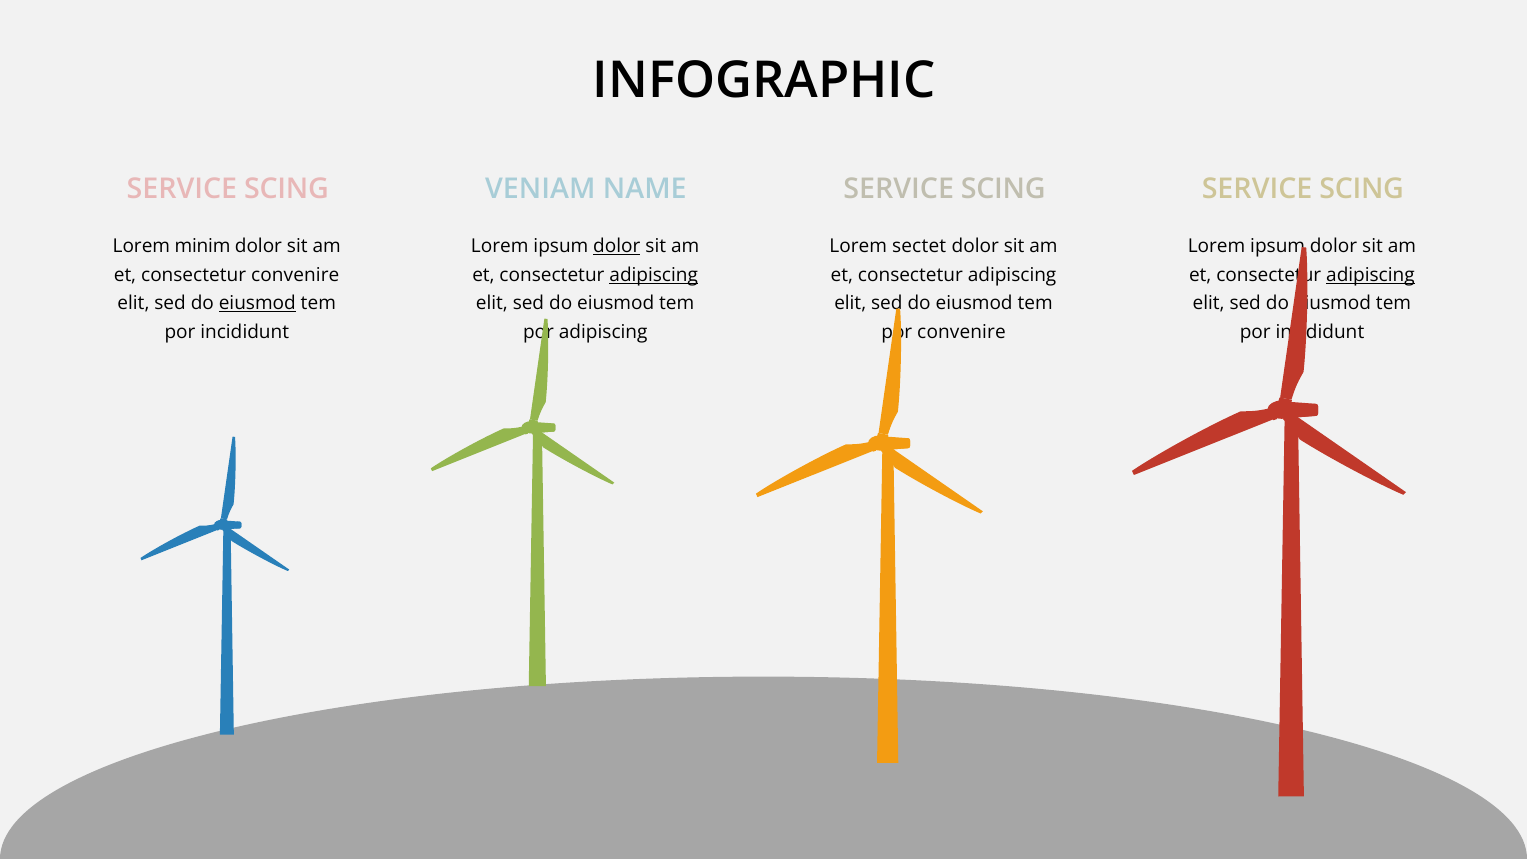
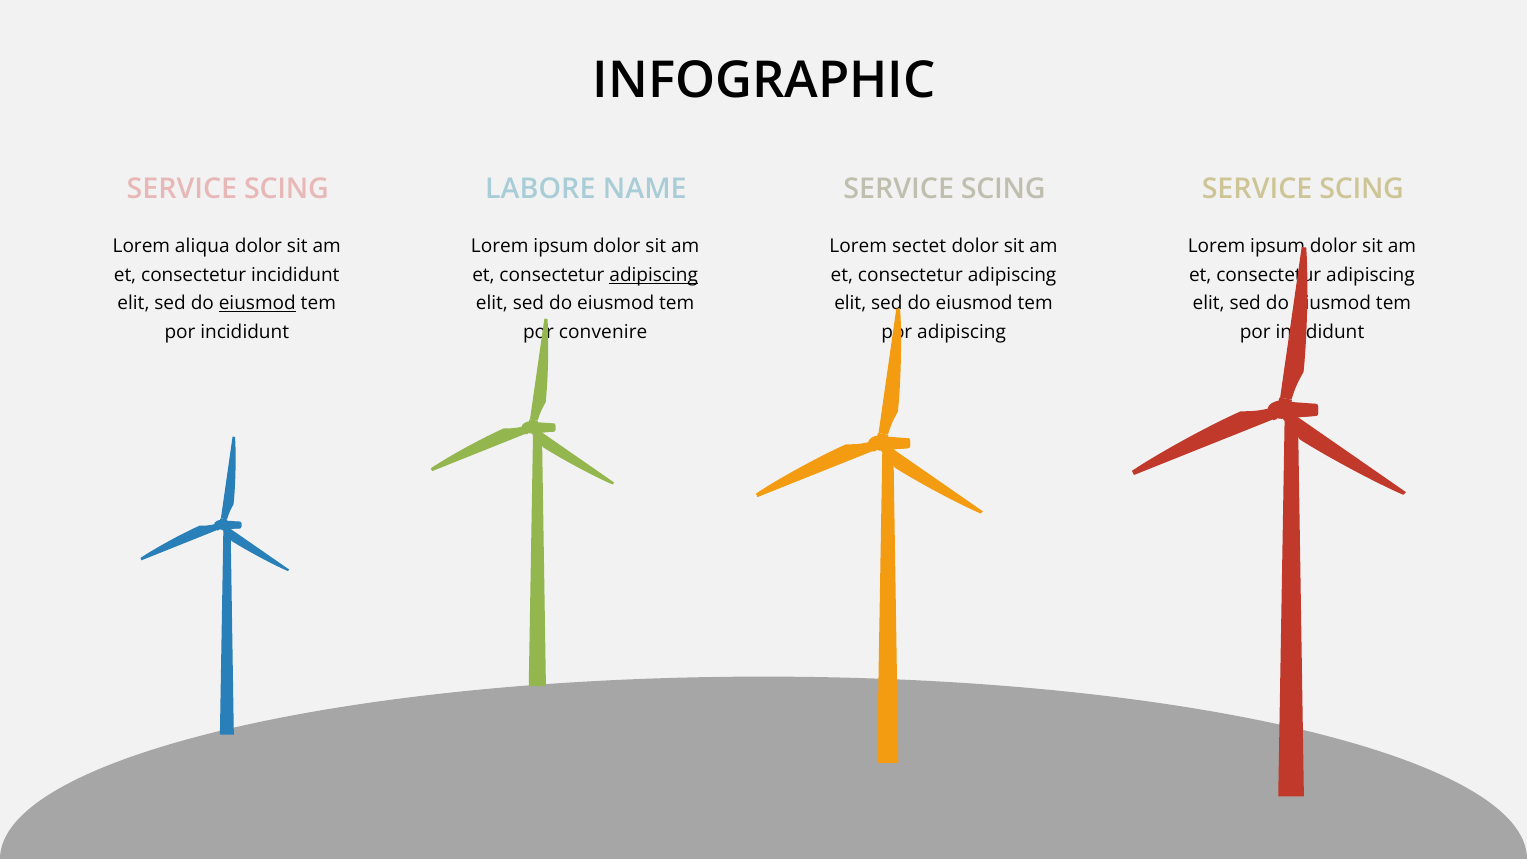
VENIAM: VENIAM -> LABORE
minim: minim -> aliqua
dolor at (617, 246) underline: present -> none
consectetur convenire: convenire -> incididunt
adipiscing at (1370, 275) underline: present -> none
adipiscing at (603, 332): adipiscing -> convenire
convenire at (962, 332): convenire -> adipiscing
